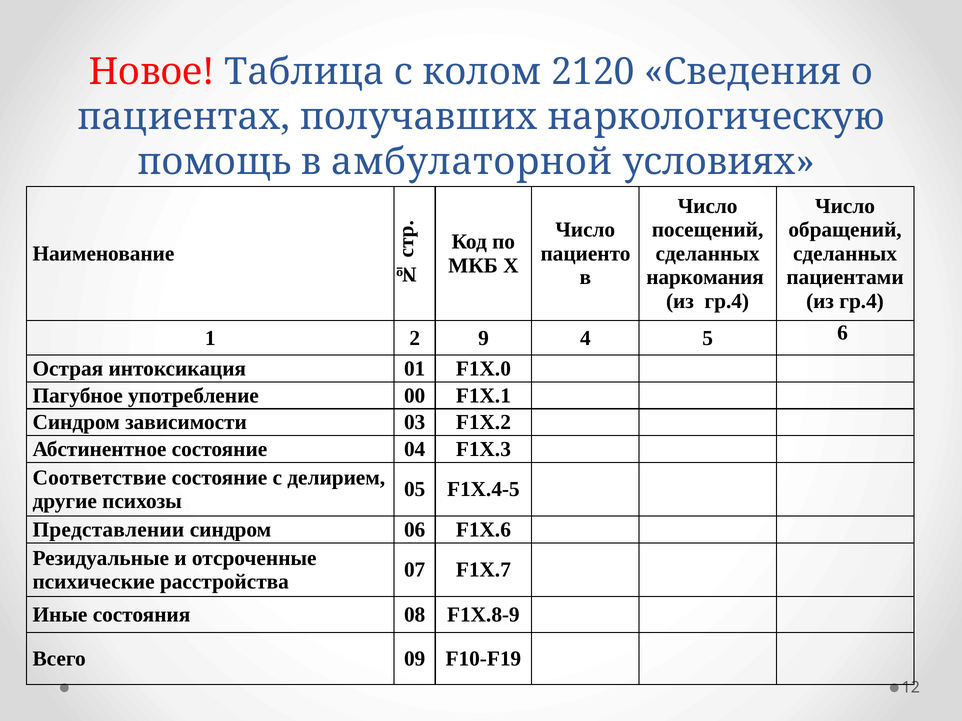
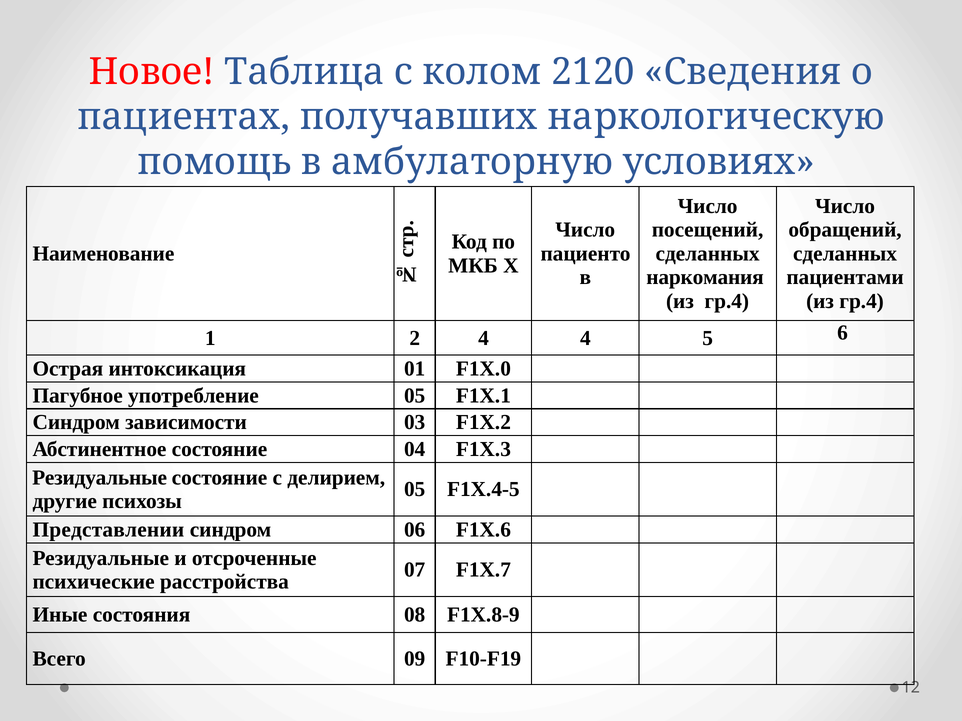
амбулаторной: амбулаторной -> амбулаторную
2 9: 9 -> 4
употребление 00: 00 -> 05
Соответствие at (99, 478): Соответствие -> Резидуальные
